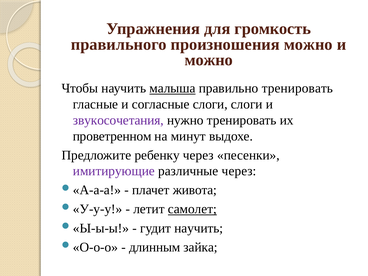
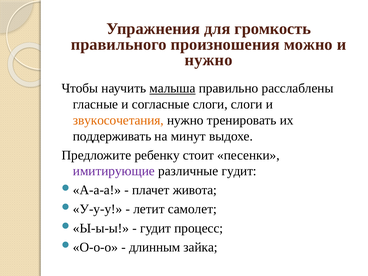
можно at (209, 60): можно -> нужно
правильно тренировать: тренировать -> расслаблены
звукосочетания colour: purple -> orange
проветренном: проветренном -> поддерживать
ребенку через: через -> стоит
различные через: через -> гудит
самолет underline: present -> none
гудит научить: научить -> процесс
